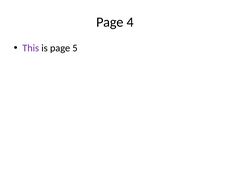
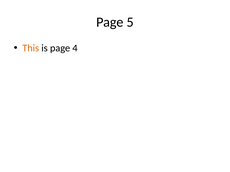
4: 4 -> 5
This colour: purple -> orange
5: 5 -> 4
